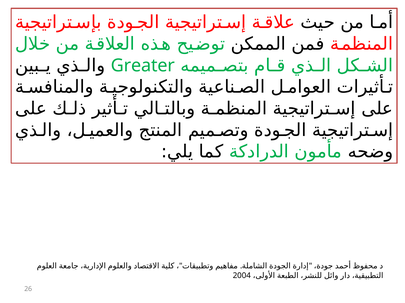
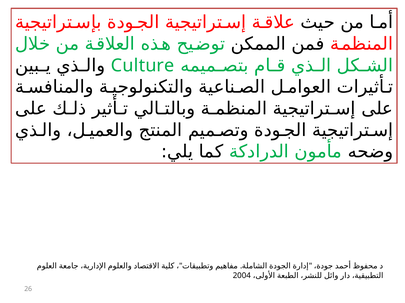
Greater: Greater -> Culture
